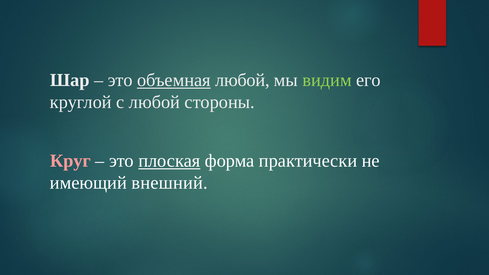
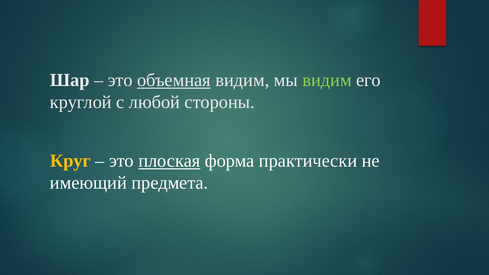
объемная любой: любой -> видим
Круг colour: pink -> yellow
внешний: внешний -> предмета
